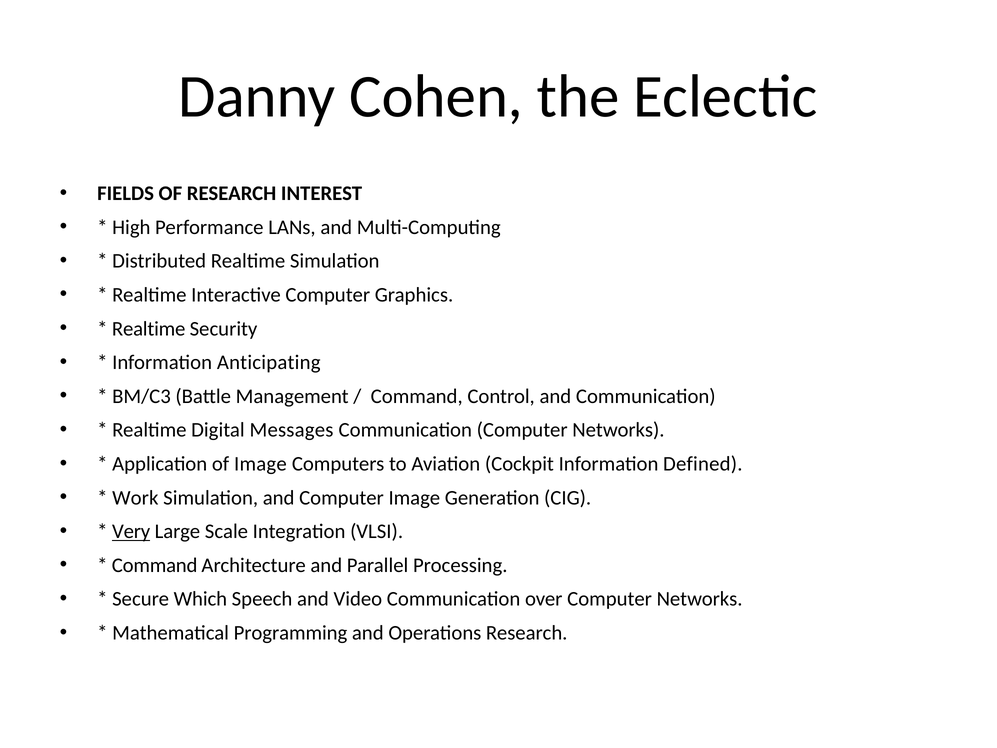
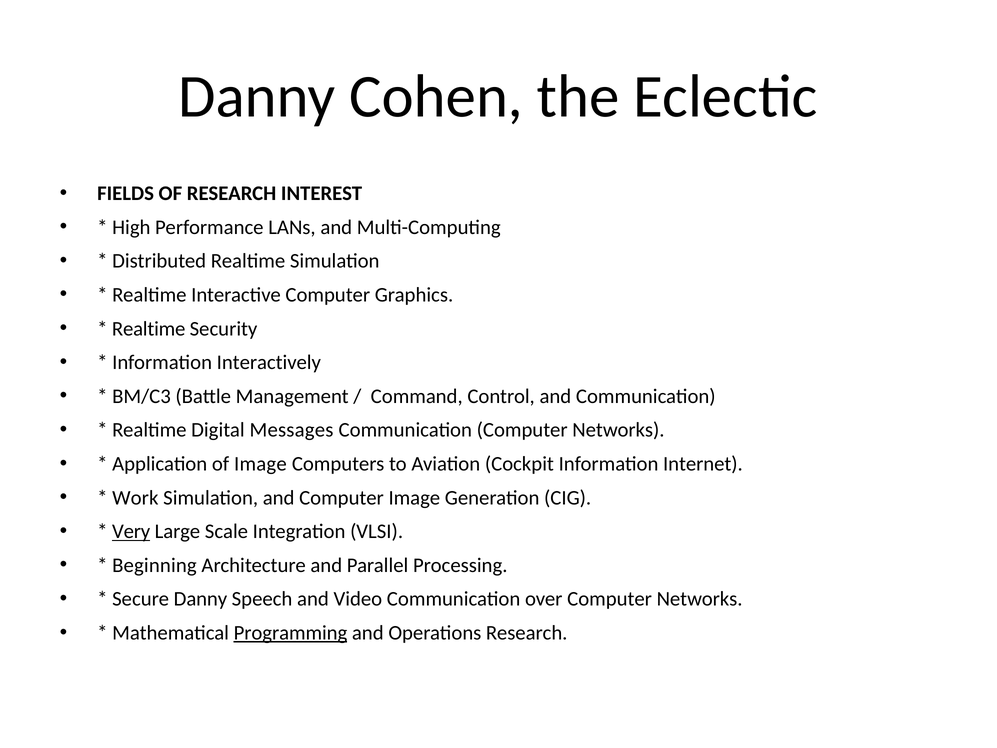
Anticipating: Anticipating -> Interactively
Defined: Defined -> Internet
Command at (155, 565): Command -> Beginning
Secure Which: Which -> Danny
Programming underline: none -> present
